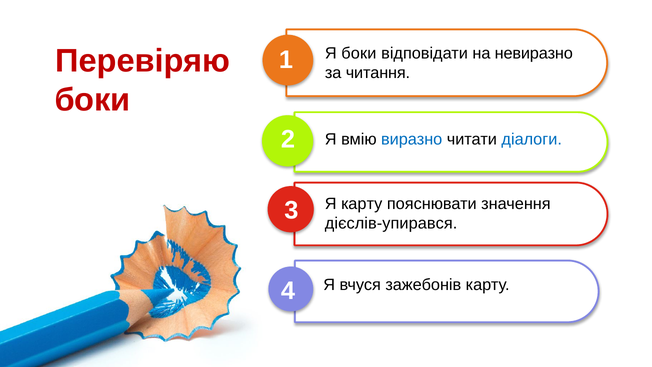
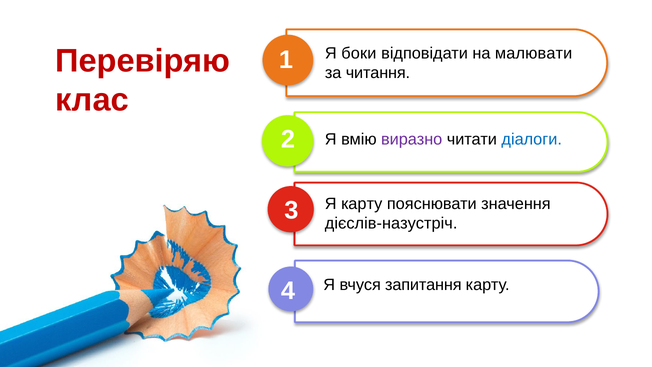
невиразно: невиразно -> малювати
боки at (92, 100): боки -> клас
виразно colour: blue -> purple
дієслів-упирався: дієслів-упирався -> дієслів-назустріч
зажебонів: зажебонів -> запитання
